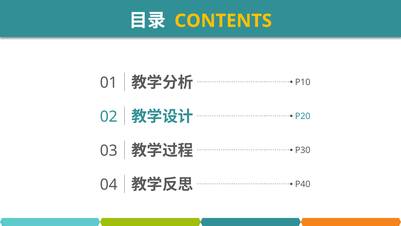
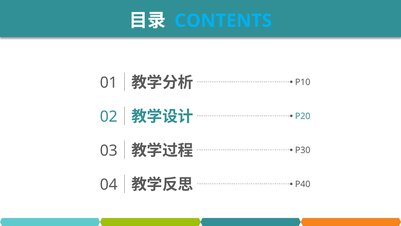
CONTENTS colour: yellow -> light blue
